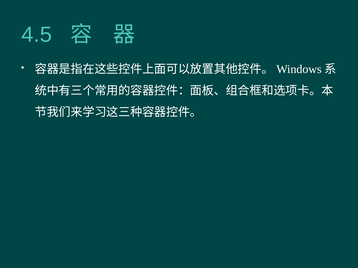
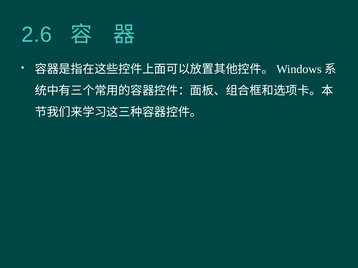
4.5: 4.5 -> 2.6
